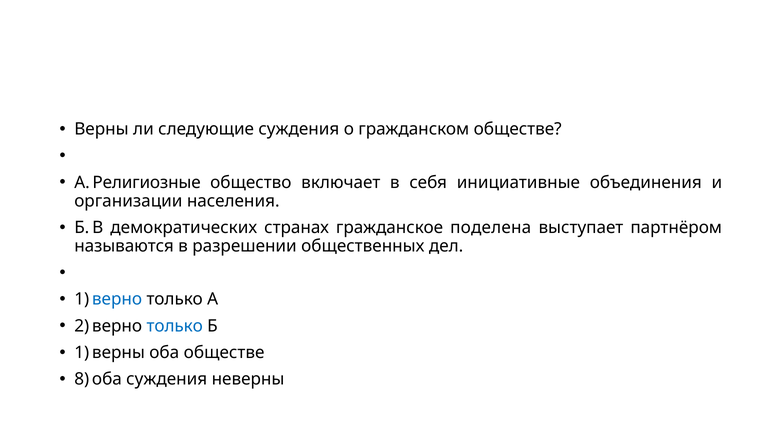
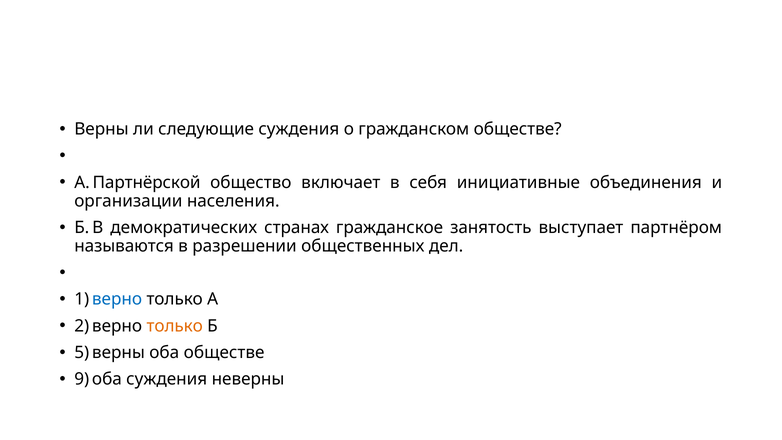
Религиозные: Религиозные -> Партнёрской
поделена: поделена -> занятость
только at (175, 326) colour: blue -> orange
1 at (82, 352): 1 -> 5
8: 8 -> 9
